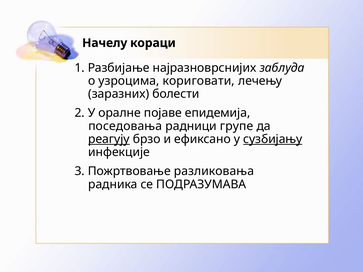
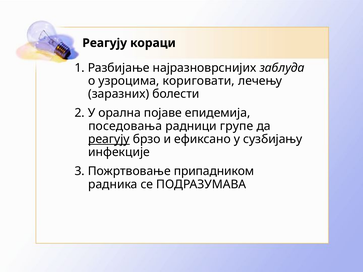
Начелу at (105, 43): Начелу -> Реагују
оралне: оралне -> орална
сузбијању underline: present -> none
разликовања: разликовања -> припадником
